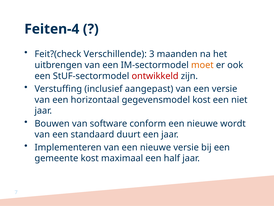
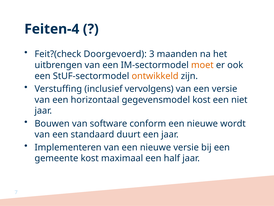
Verschillende: Verschillende -> Doorgevoerd
ontwikkeld colour: red -> orange
aangepast: aangepast -> vervolgens
